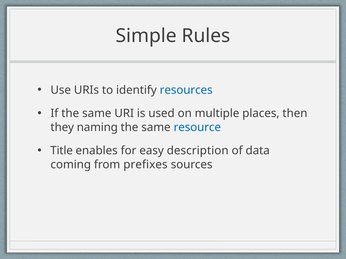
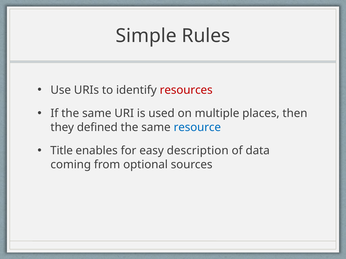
resources colour: blue -> red
naming: naming -> defined
prefixes: prefixes -> optional
